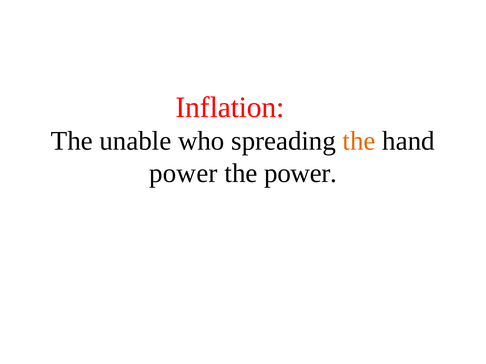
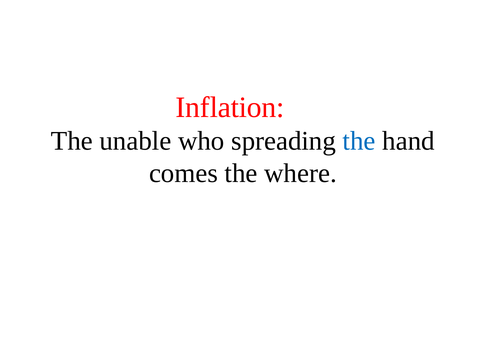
the at (359, 141) colour: orange -> blue
power at (183, 174): power -> comes
the power: power -> where
